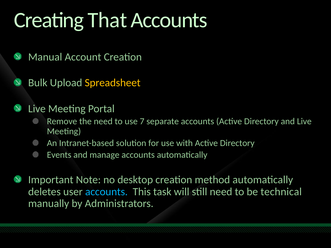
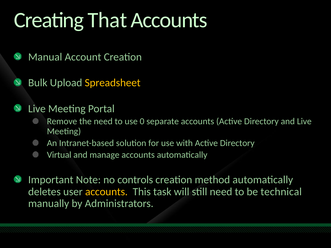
7: 7 -> 0
Events: Events -> Virtual
desktop: desktop -> controls
accounts at (106, 192) colour: light blue -> yellow
